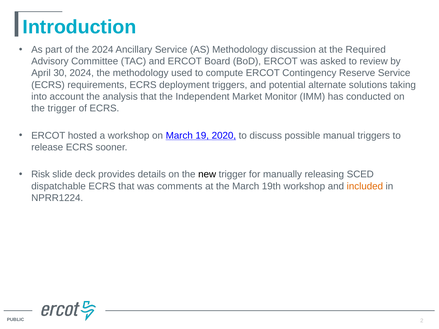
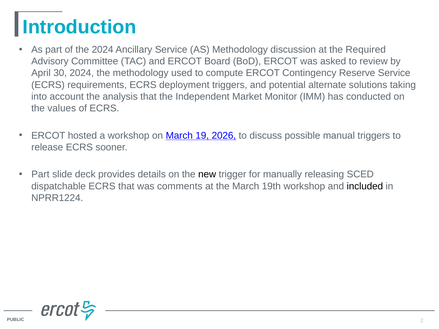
the trigger: trigger -> values
2020: 2020 -> 2026
Risk at (41, 175): Risk -> Part
included colour: orange -> black
